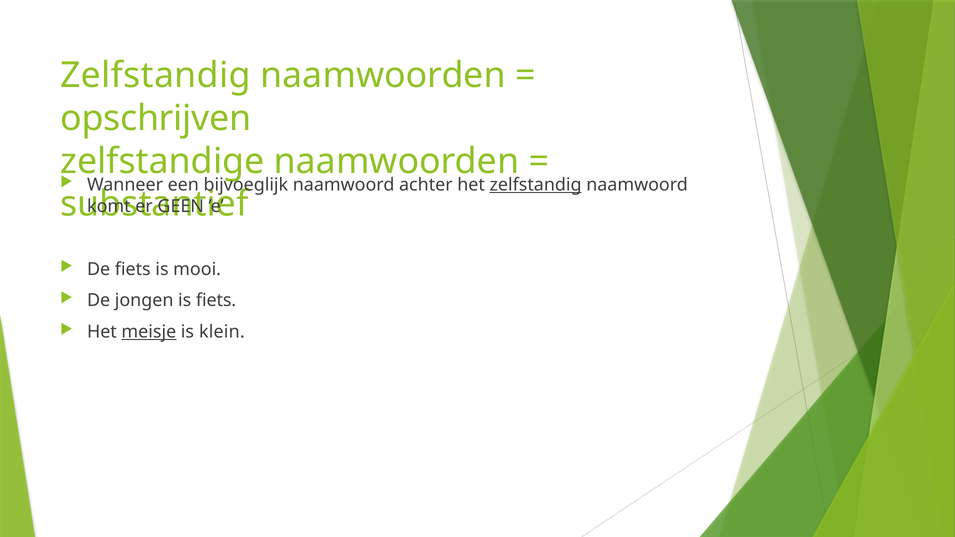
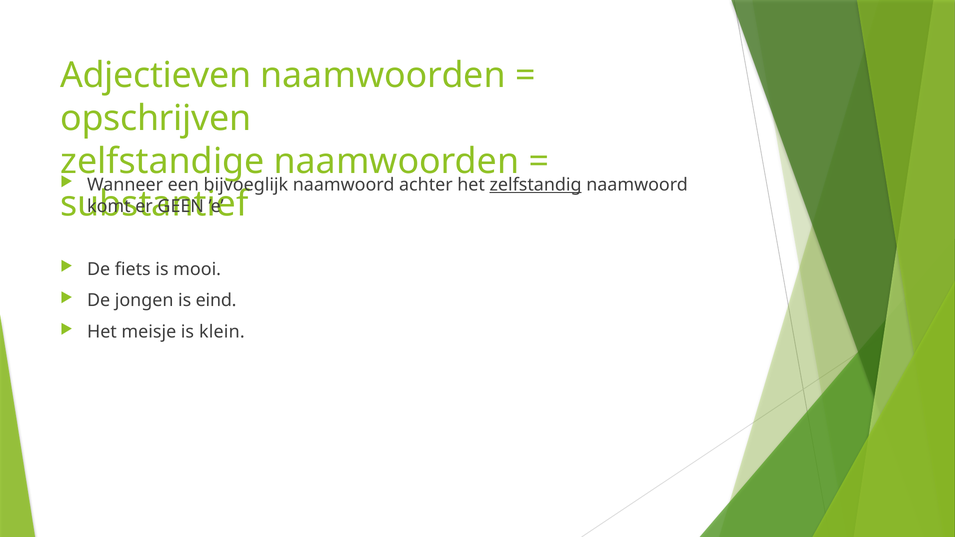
Zelfstandig at (155, 75): Zelfstandig -> Adjectieven
is fiets: fiets -> eind
meisje underline: present -> none
